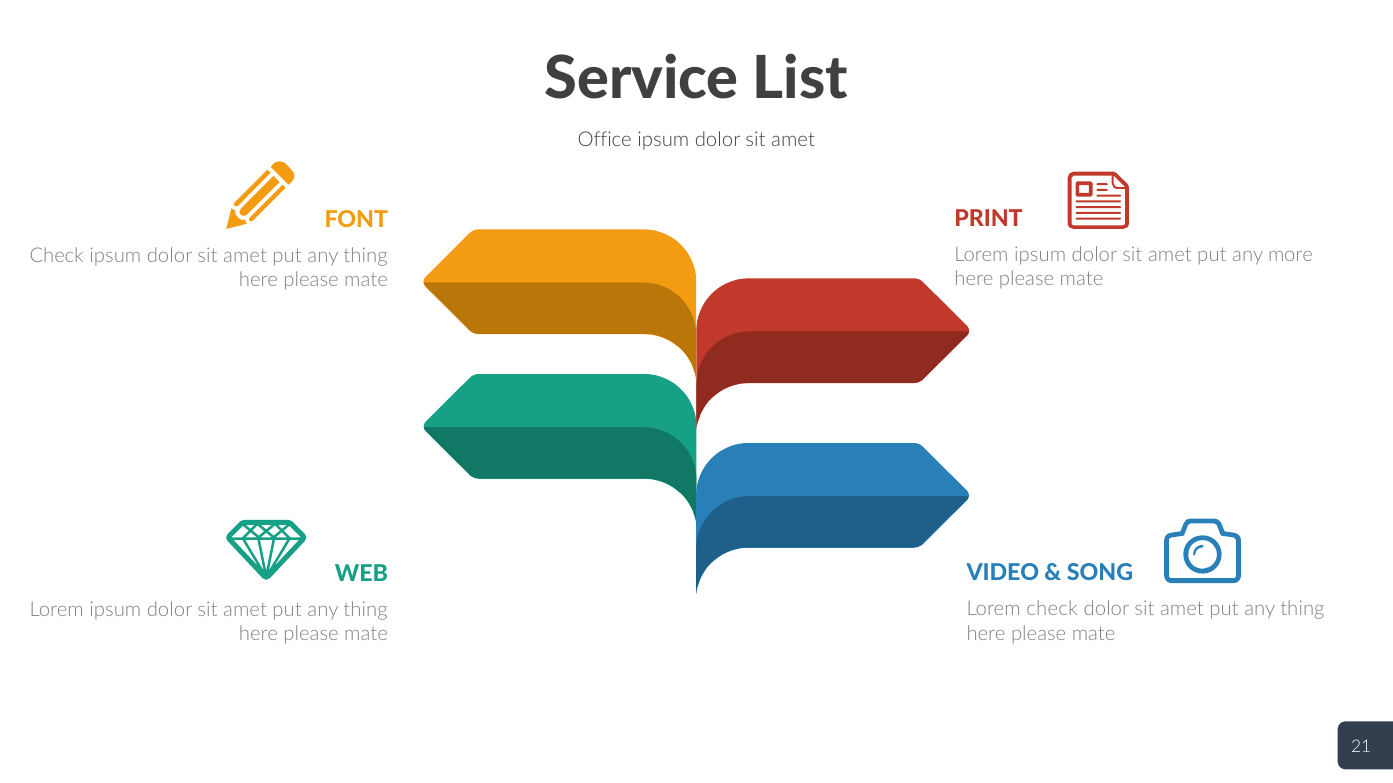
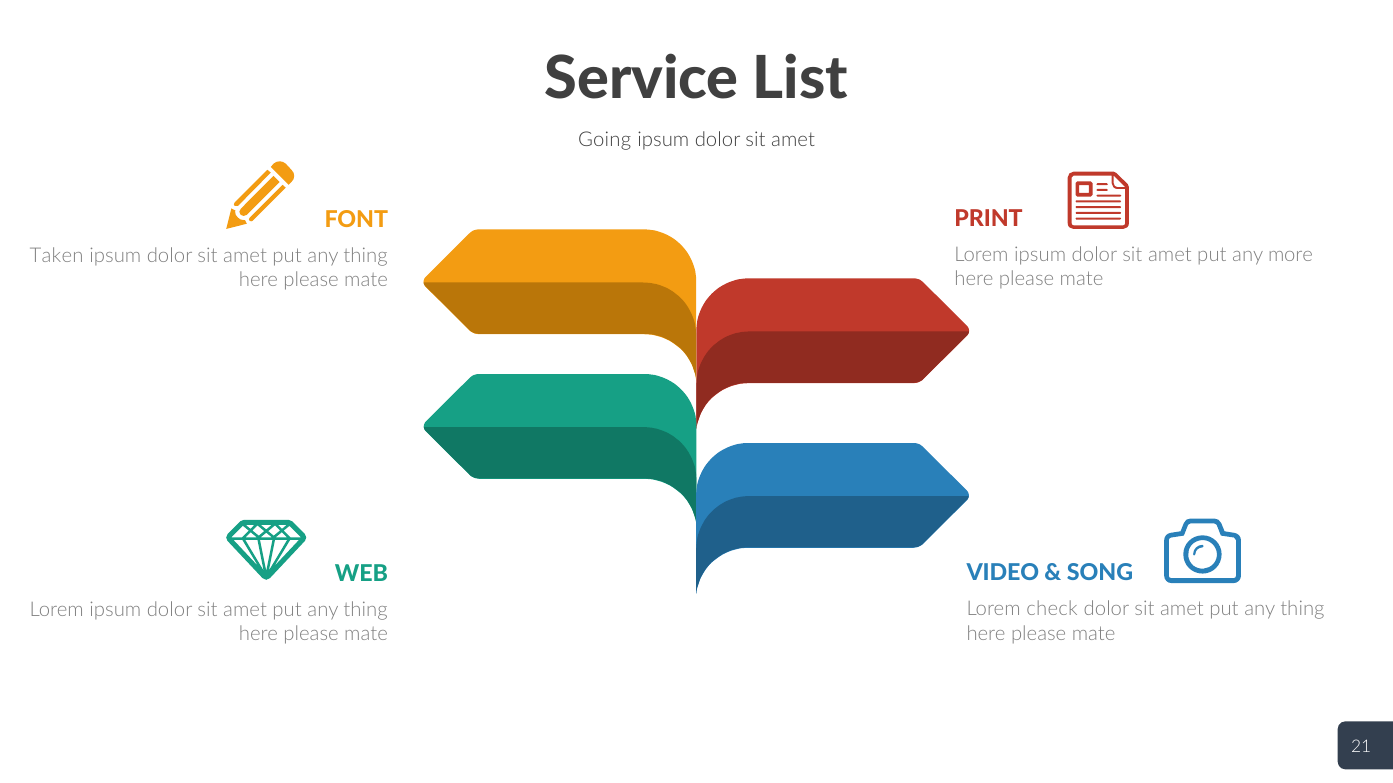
Office: Office -> Going
Check at (57, 256): Check -> Taken
